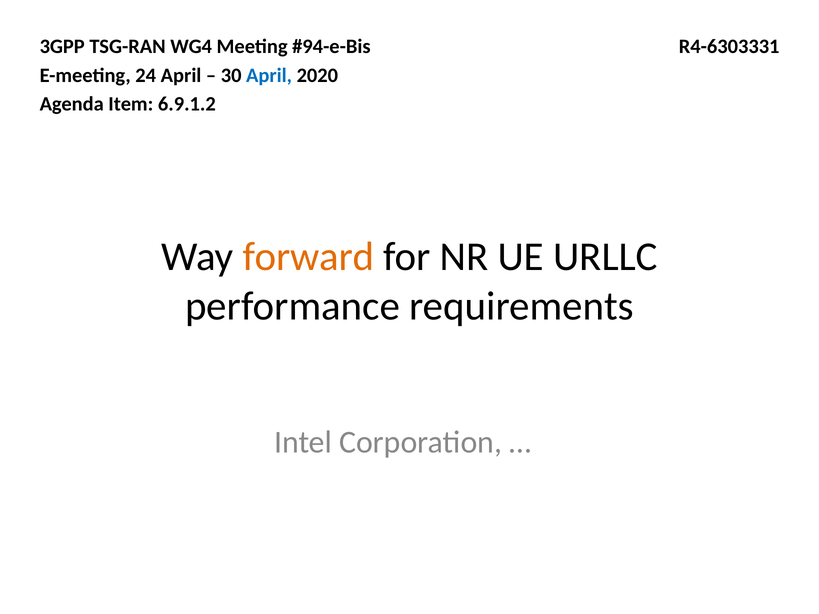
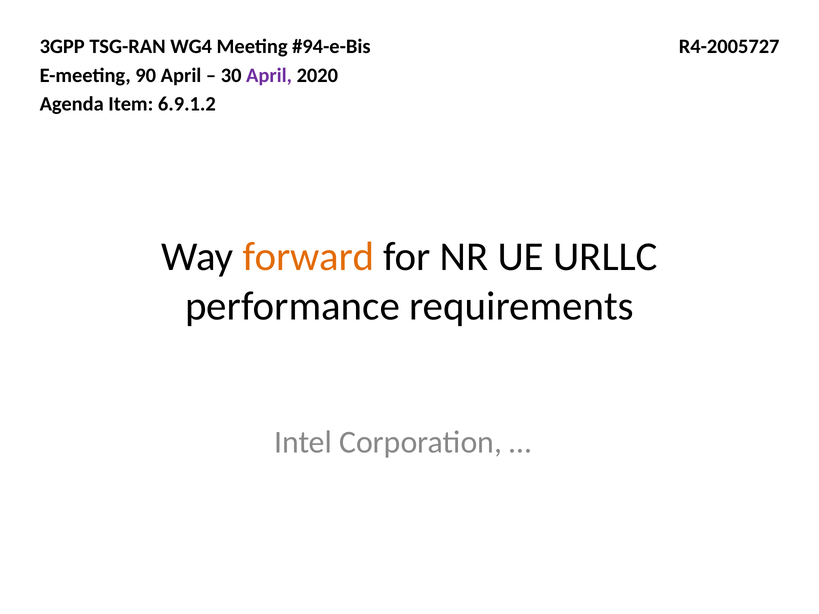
R4-6303331: R4-6303331 -> R4-2005727
24: 24 -> 90
April at (269, 75) colour: blue -> purple
